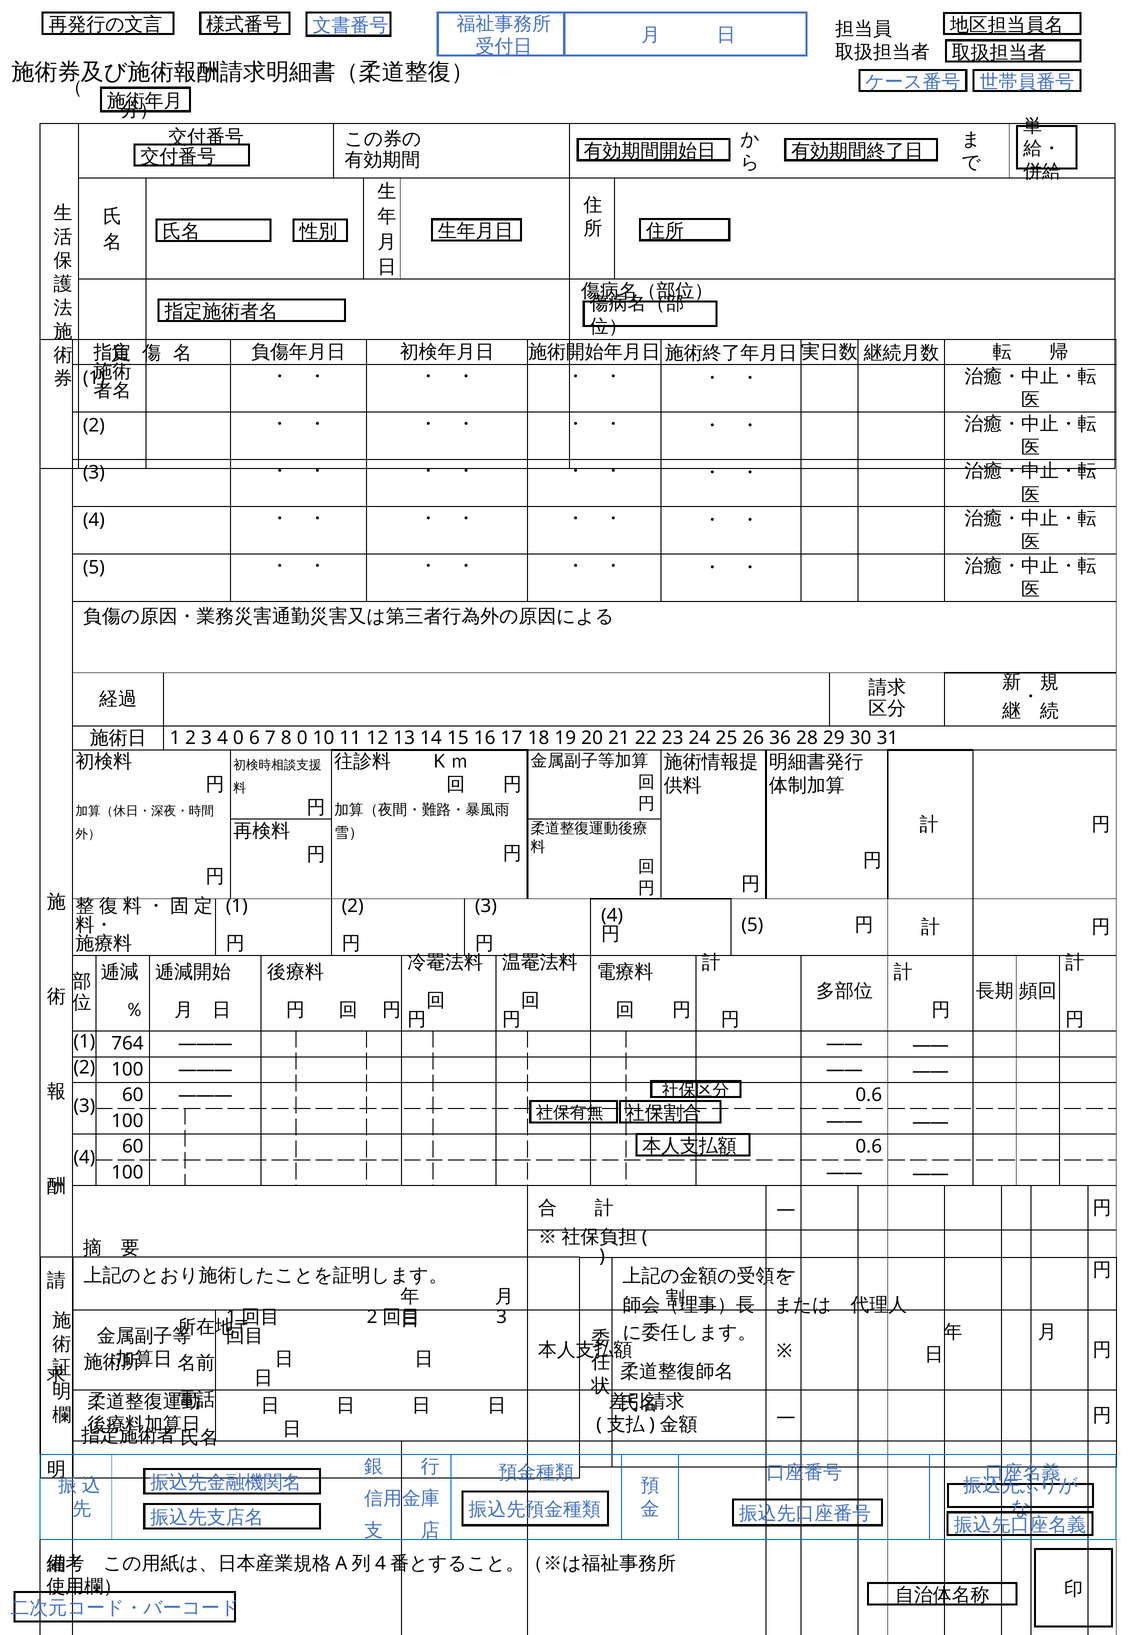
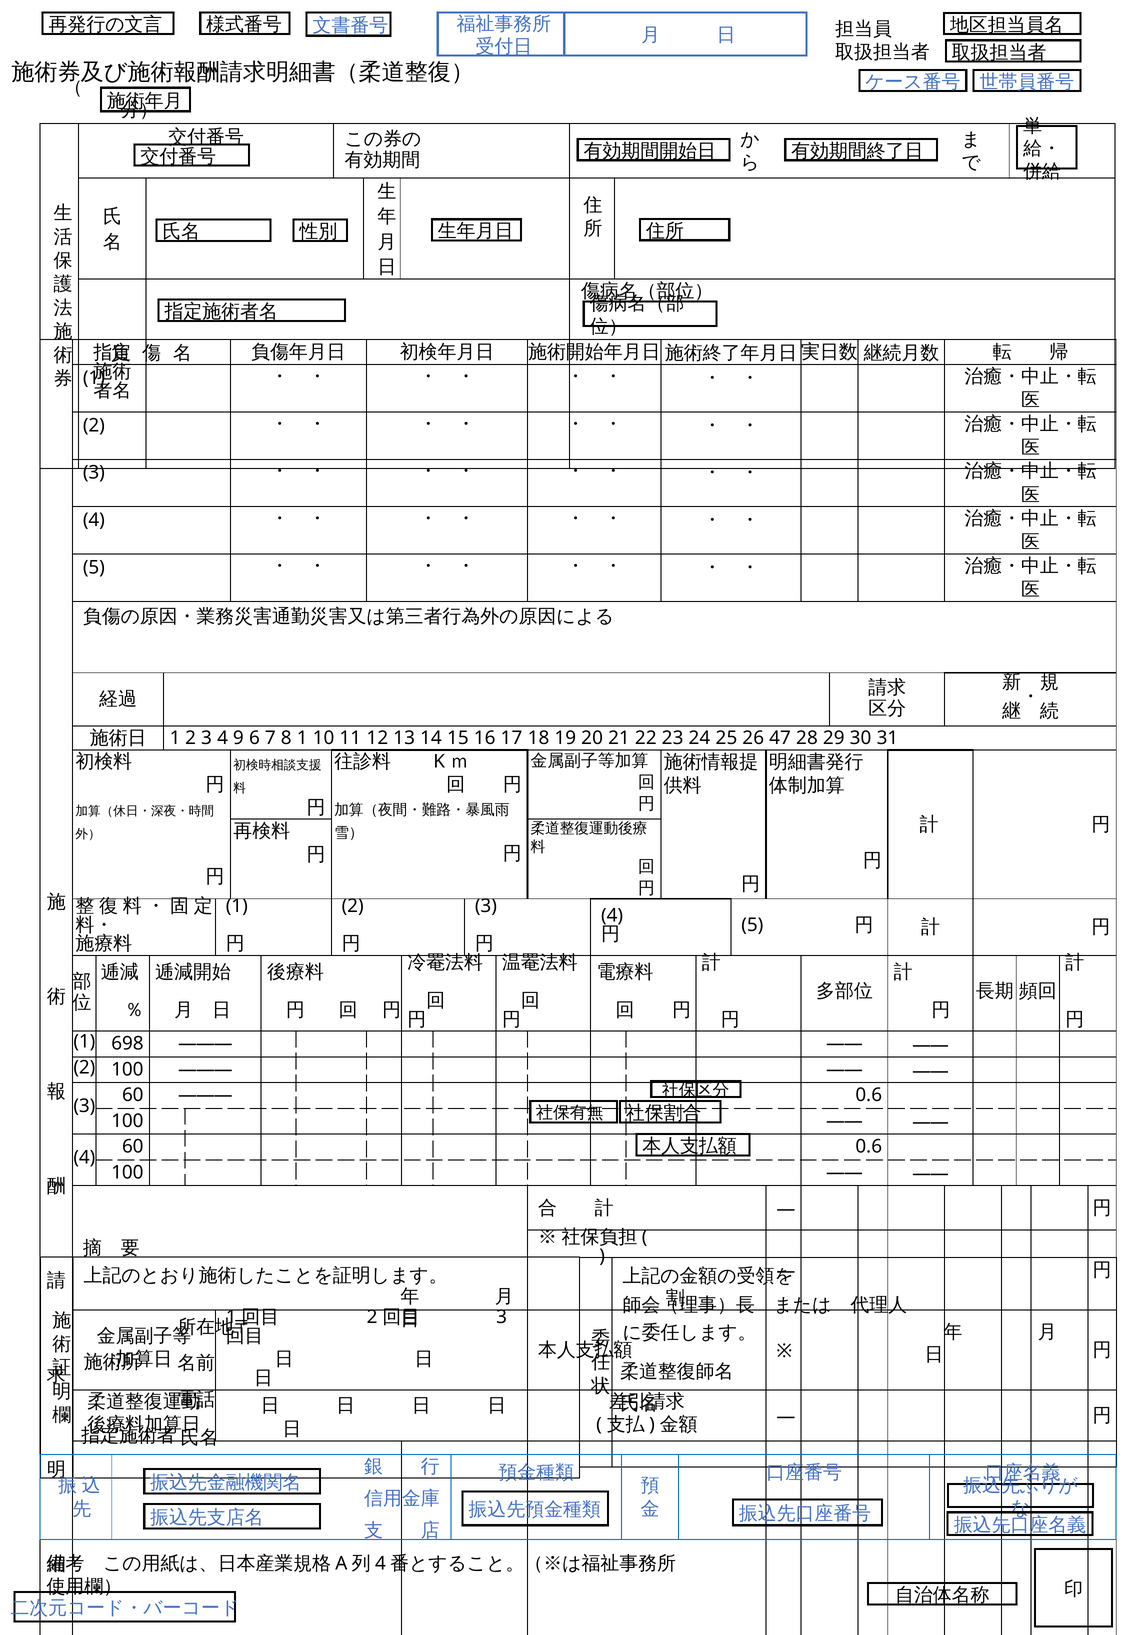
4 0: 0 -> 9
8 0: 0 -> 1
36: 36 -> 47
764: 764 -> 698
